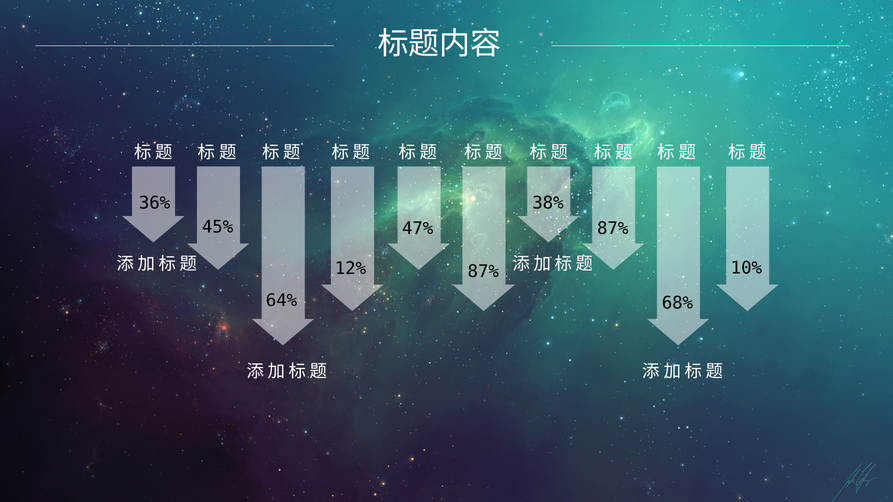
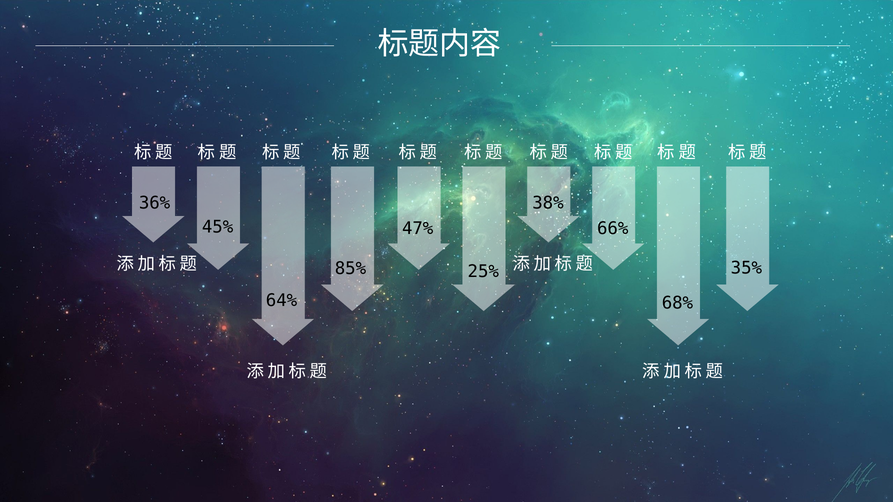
87% at (613, 229): 87% -> 66%
10%: 10% -> 35%
12%: 12% -> 85%
87% at (483, 272): 87% -> 25%
